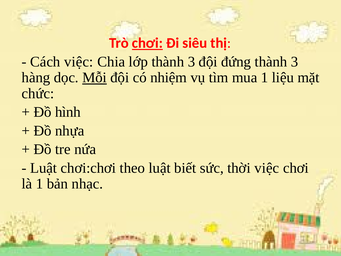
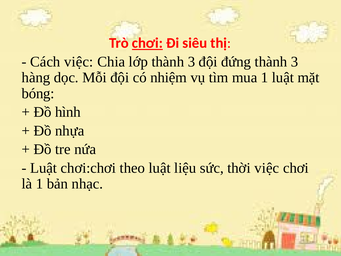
Mỗi underline: present -> none
1 liệu: liệu -> luật
chức: chức -> bóng
biết: biết -> liệu
